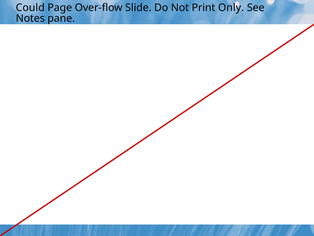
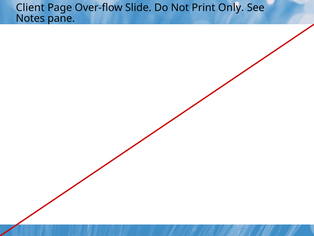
Could: Could -> Client
